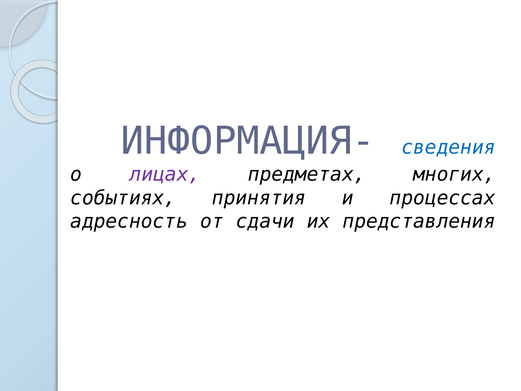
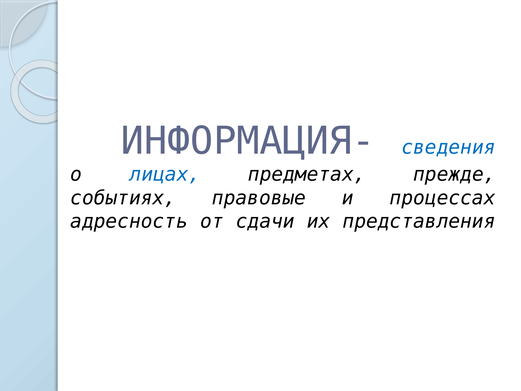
лицах colour: purple -> blue
многих: многих -> прежде
принятия: принятия -> правовые
